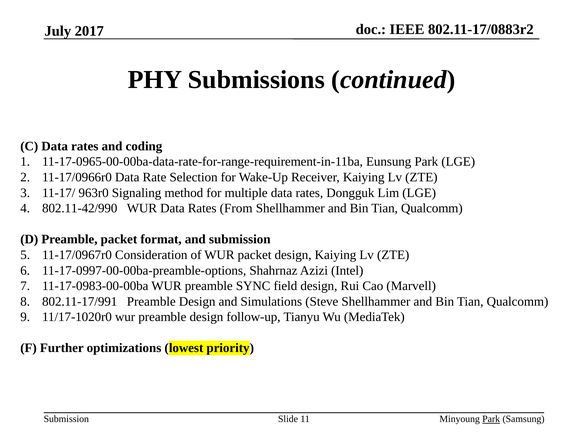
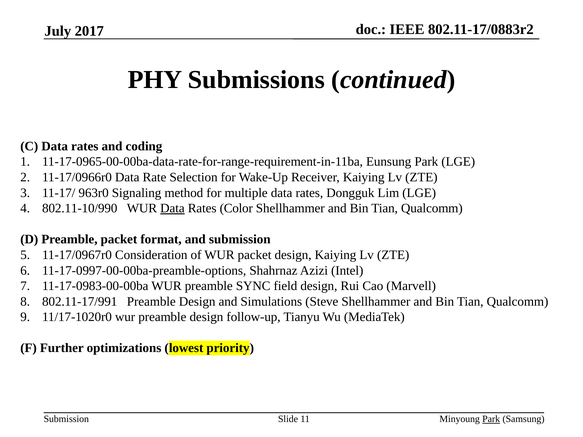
802.11-42/990: 802.11-42/990 -> 802.11-10/990
Data at (172, 208) underline: none -> present
From: From -> Color
